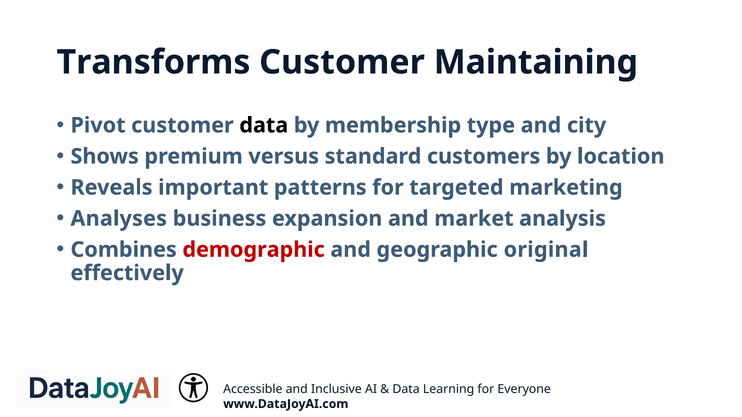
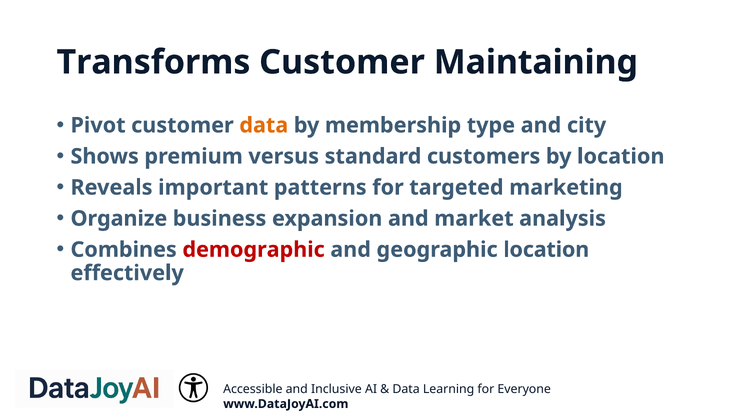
data at (264, 125) colour: black -> orange
Analyses: Analyses -> Organize
geographic original: original -> location
